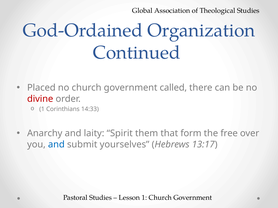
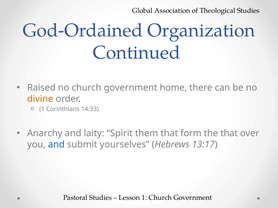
Placed: Placed -> Raised
called: called -> home
divine colour: red -> orange
the free: free -> that
